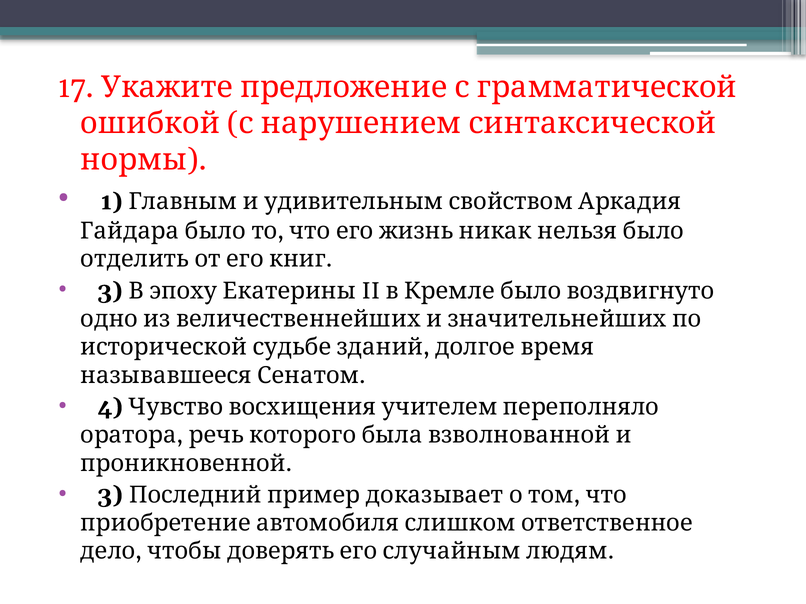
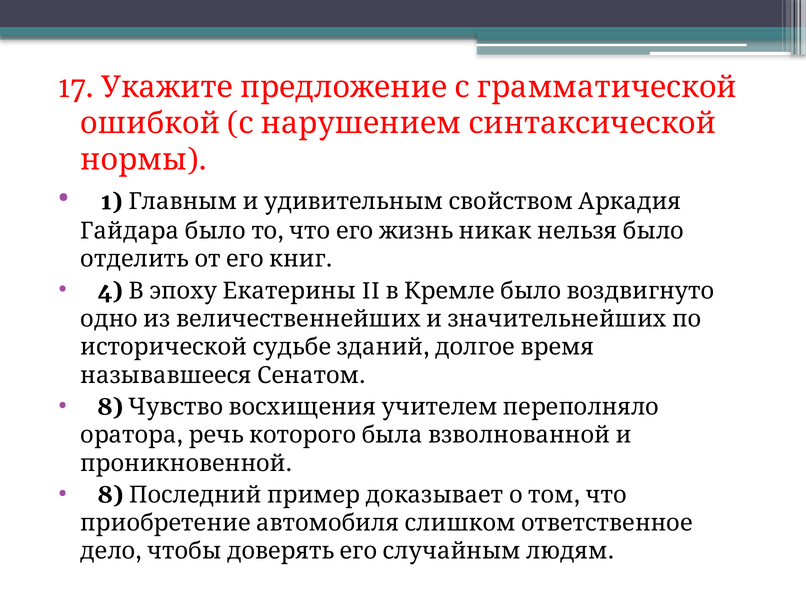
3 at (110, 291): 3 -> 4
4 at (110, 407): 4 -> 8
3 at (110, 495): 3 -> 8
